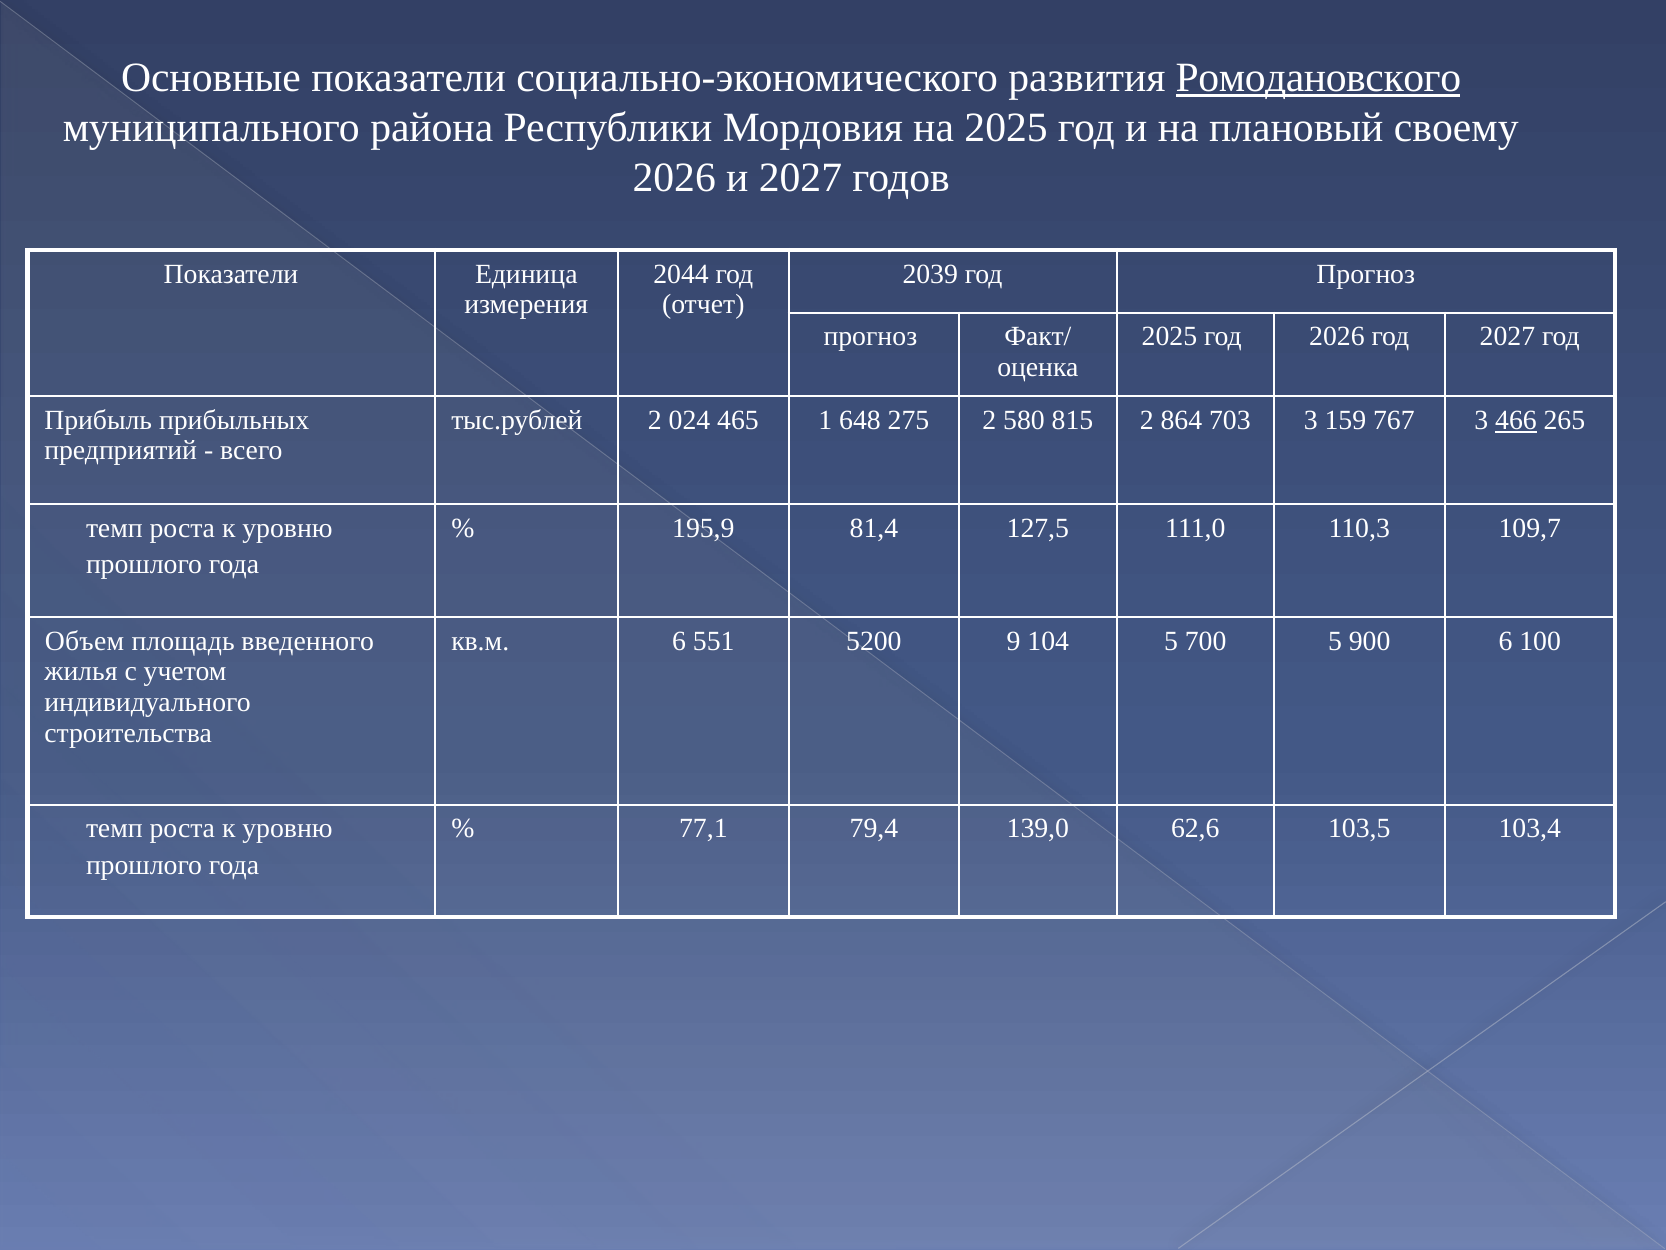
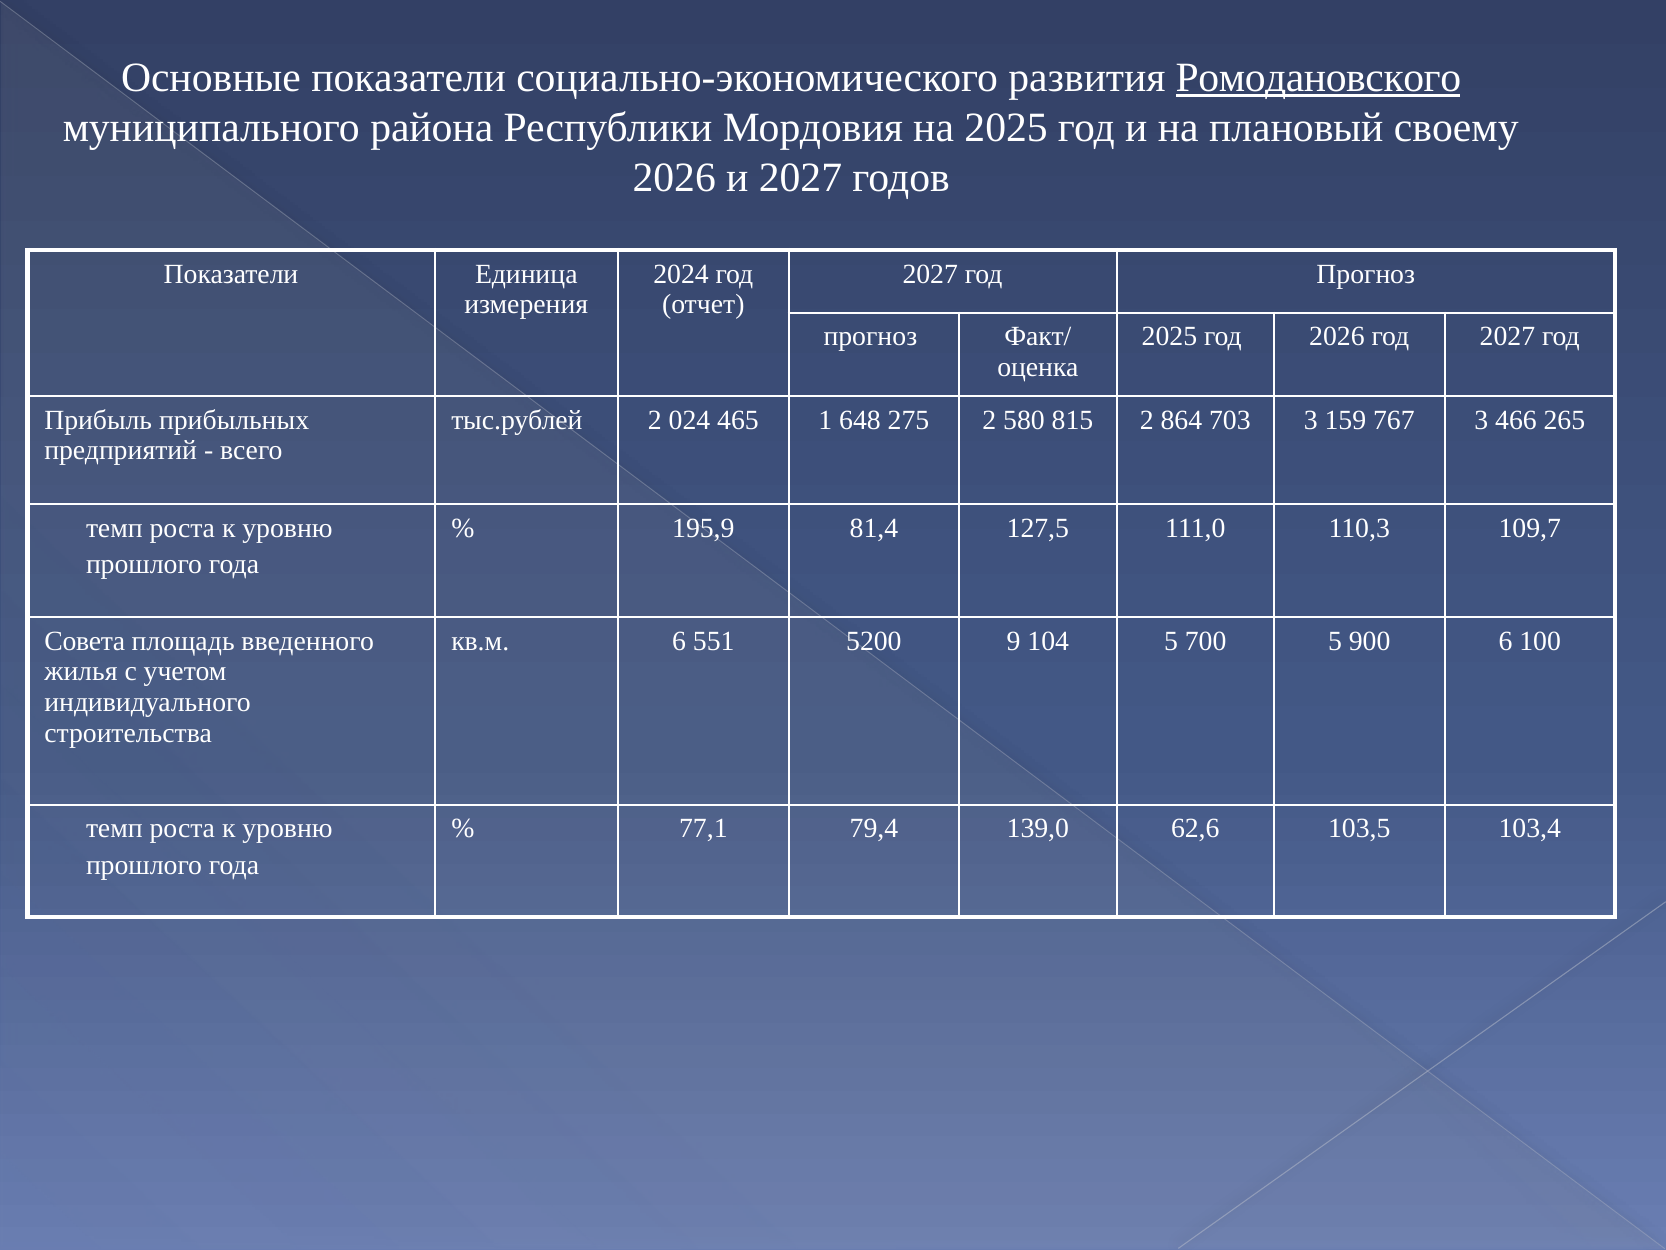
2044: 2044 -> 2024
2039 at (930, 274): 2039 -> 2027
466 underline: present -> none
Объем: Объем -> Совета
